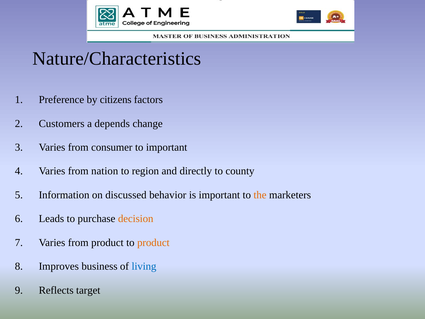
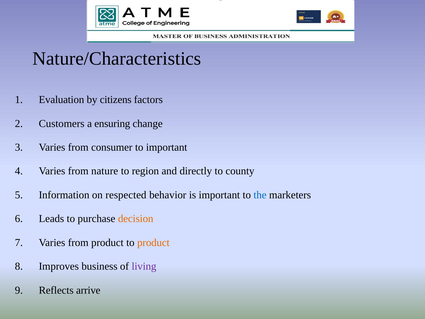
Preference: Preference -> Evaluation
depends: depends -> ensuring
nation: nation -> nature
discussed: discussed -> respected
the colour: orange -> blue
living colour: blue -> purple
target: target -> arrive
